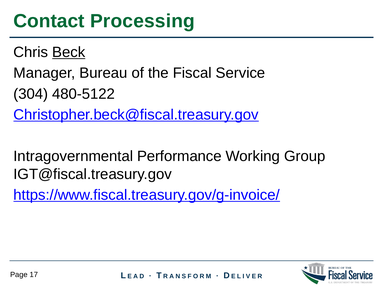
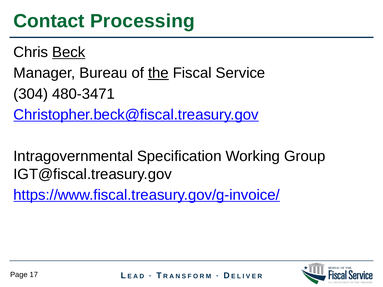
the underline: none -> present
480-5122: 480-5122 -> 480-3471
Performance: Performance -> Specification
